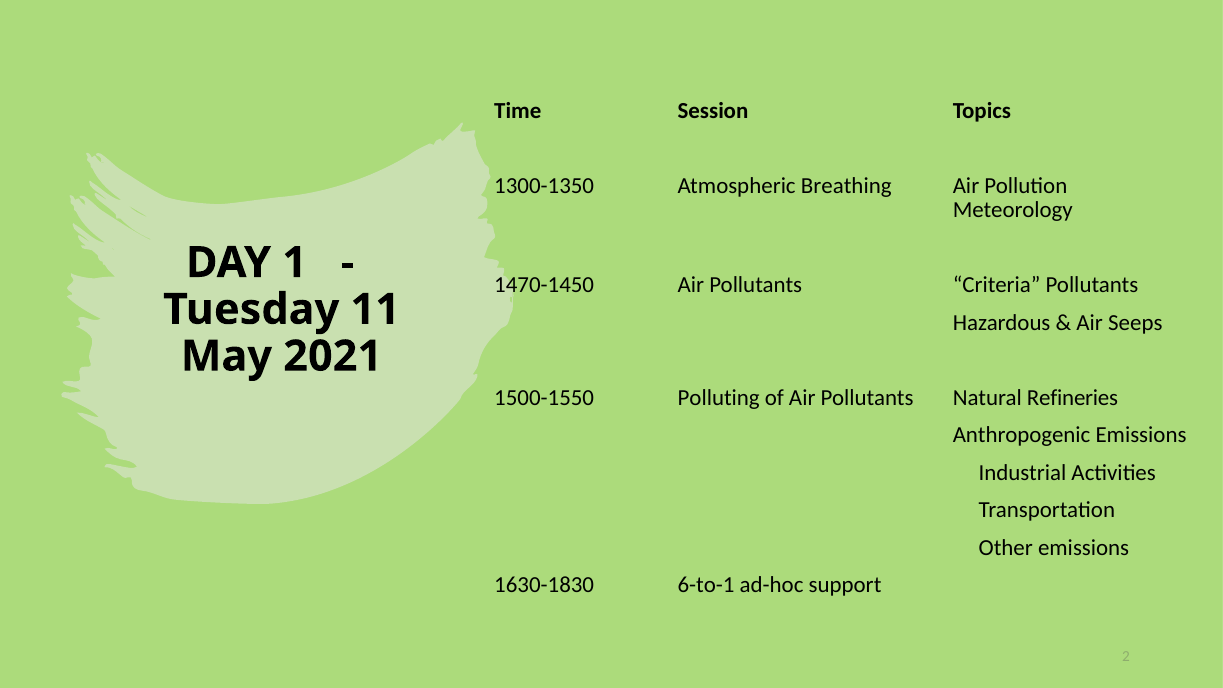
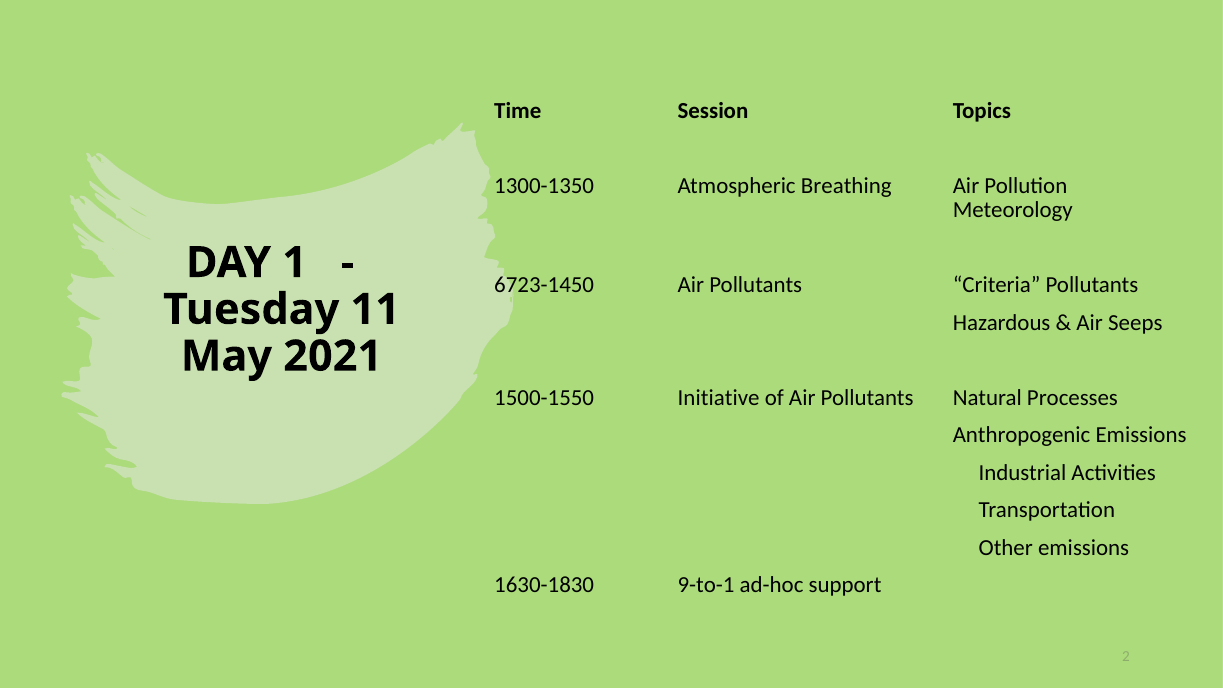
1470-1450: 1470-1450 -> 6723-1450
Polluting: Polluting -> Initiative
Refineries: Refineries -> Processes
6-to-1: 6-to-1 -> 9-to-1
